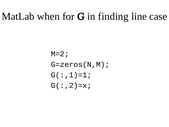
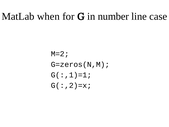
finding: finding -> number
